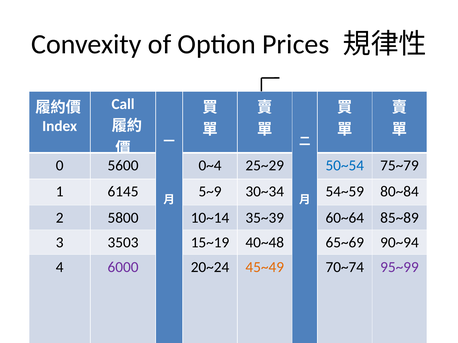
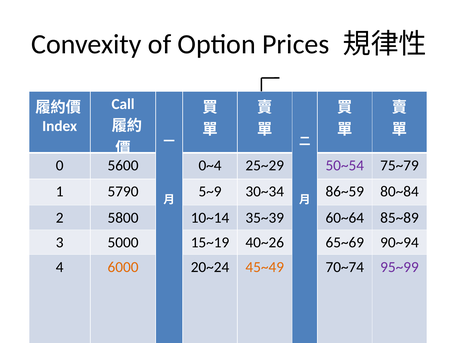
50~54 colour: blue -> purple
6145: 6145 -> 5790
54~59: 54~59 -> 86~59
3503: 3503 -> 5000
40~48: 40~48 -> 40~26
6000 colour: purple -> orange
